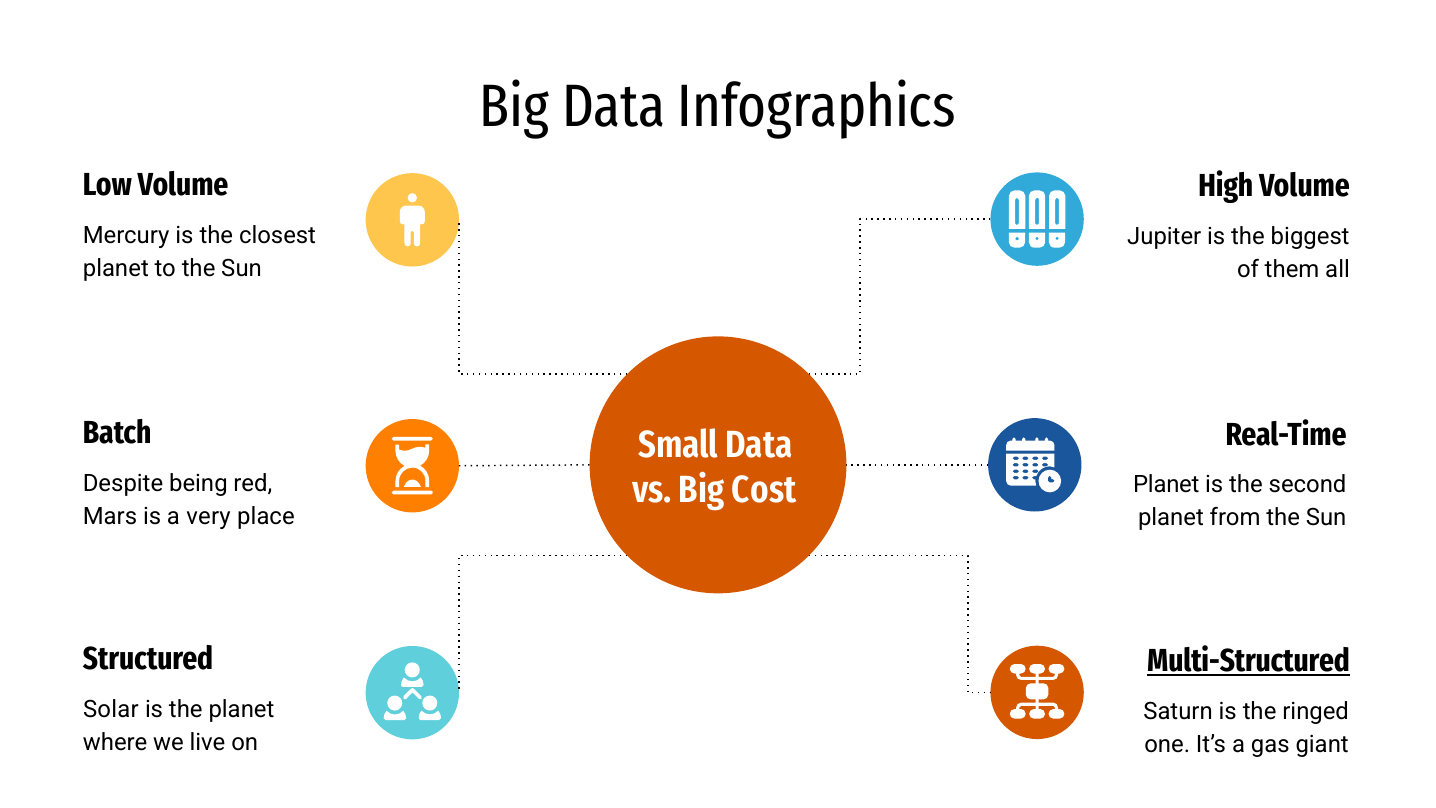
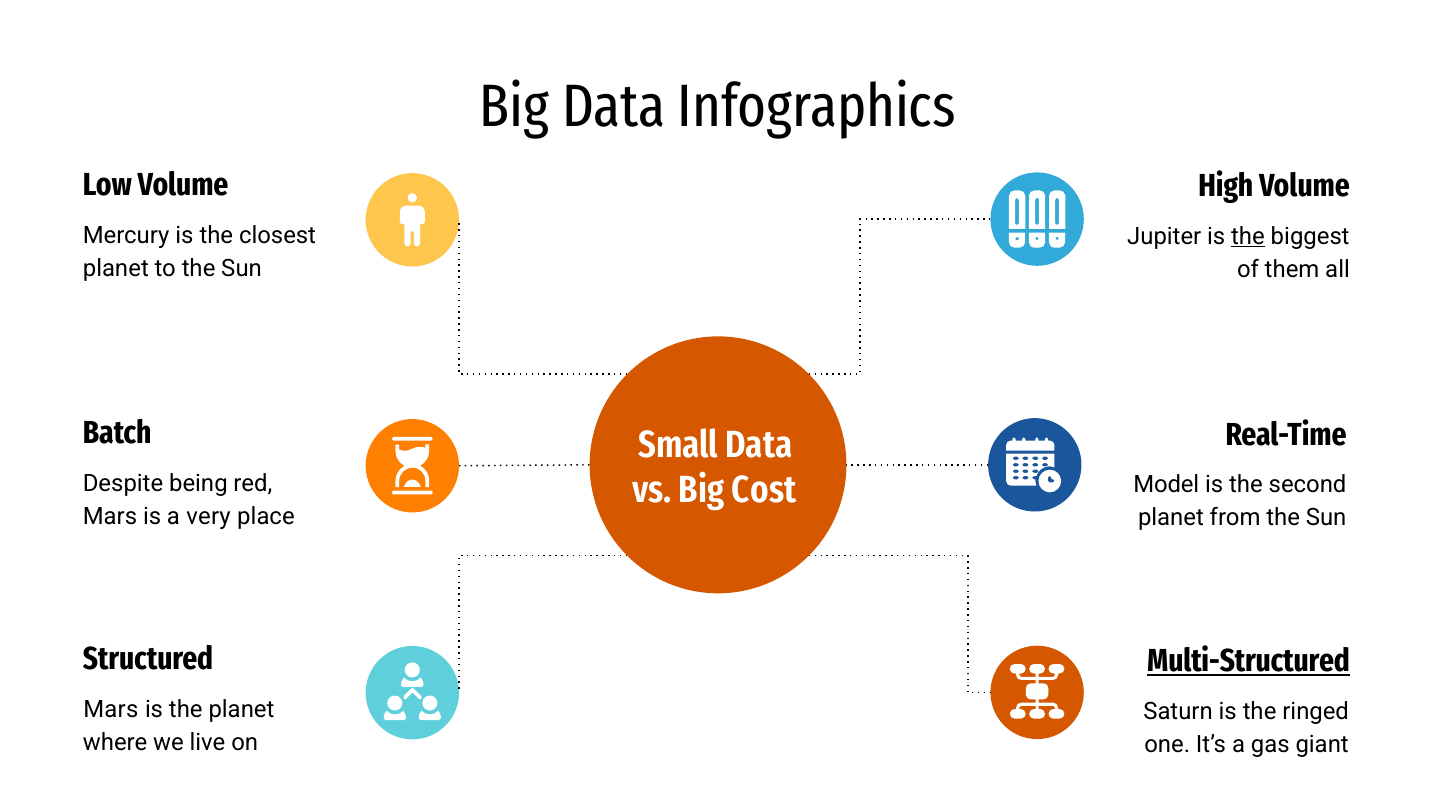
the at (1248, 236) underline: none -> present
Planet at (1166, 484): Planet -> Model
Solar at (111, 709): Solar -> Mars
